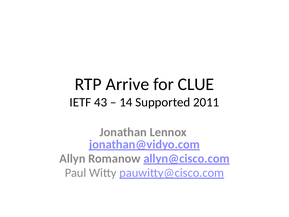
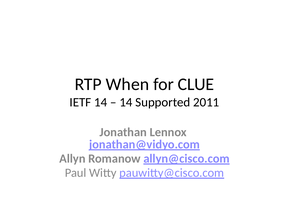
Arrive: Arrive -> When
IETF 43: 43 -> 14
